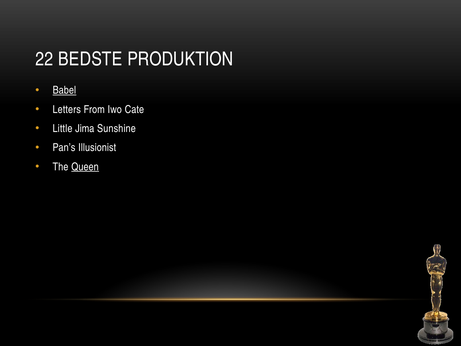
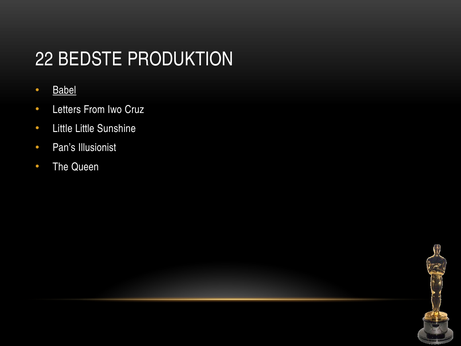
Cate: Cate -> Cruz
Little Jima: Jima -> Little
Queen underline: present -> none
